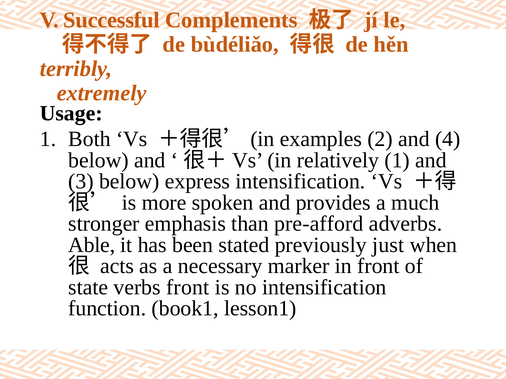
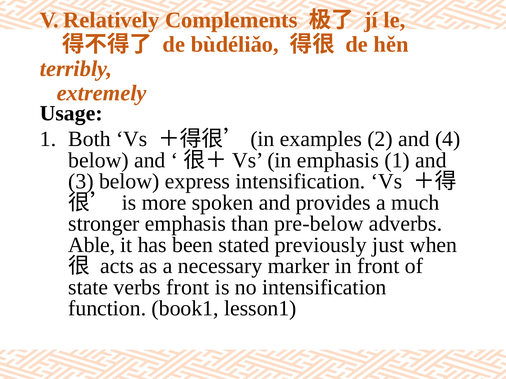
Successful: Successful -> Relatively
in relatively: relatively -> emphasis
pre-afford: pre-afford -> pre-below
